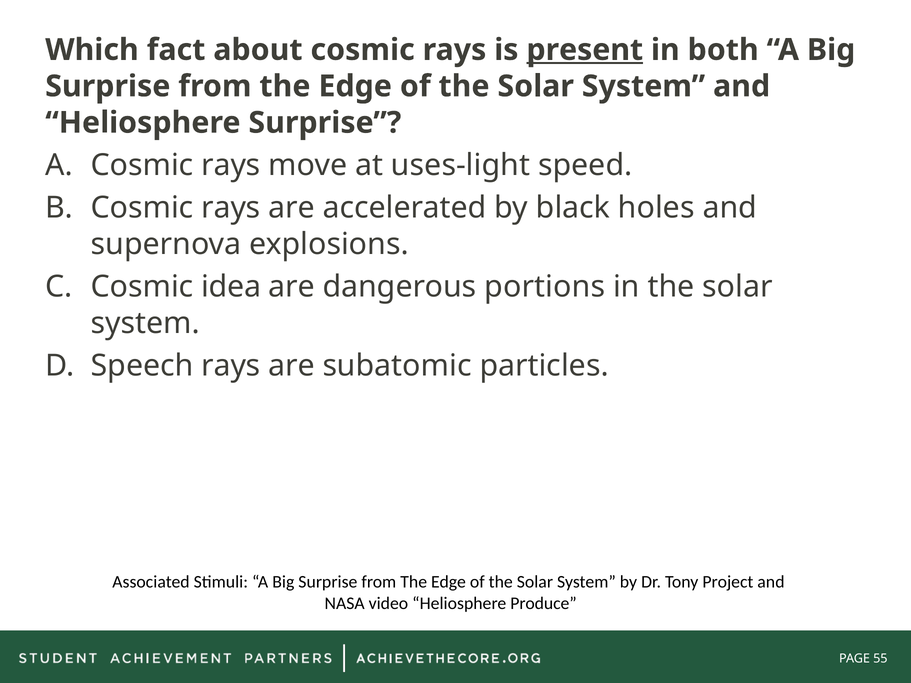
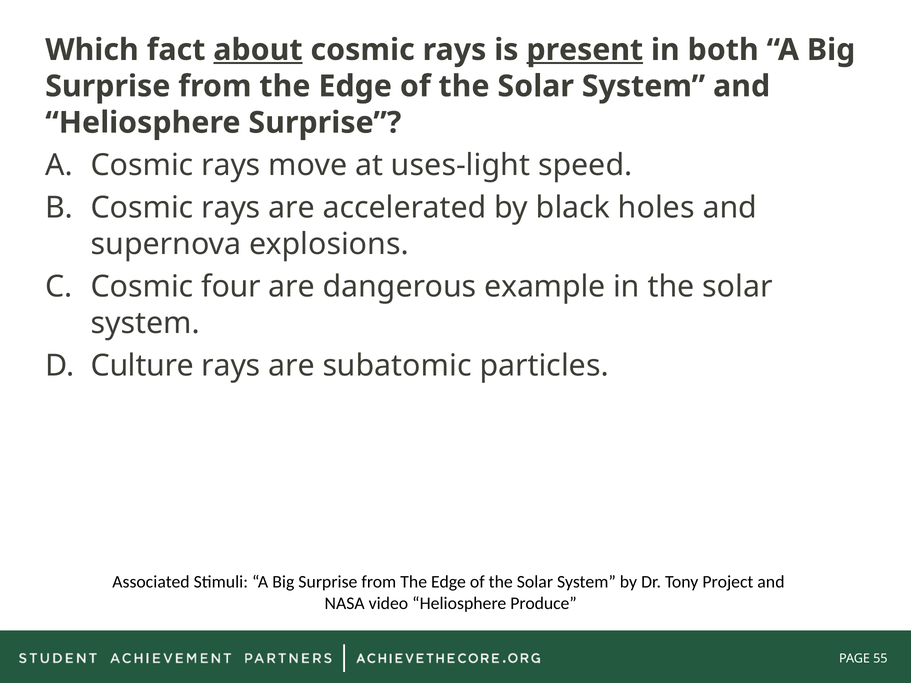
about underline: none -> present
idea: idea -> four
portions: portions -> example
Speech: Speech -> Culture
